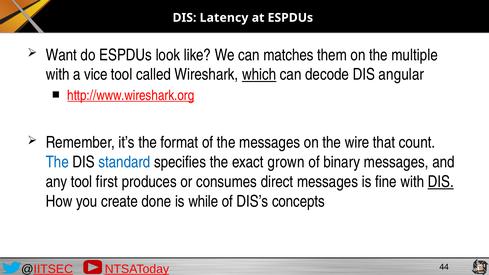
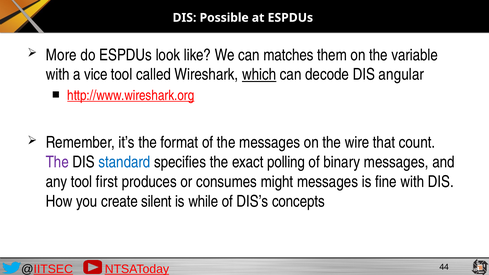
Latency: Latency -> Possible
Want: Want -> More
multiple: multiple -> variable
The at (57, 162) colour: blue -> purple
grown: grown -> polling
direct: direct -> might
DIS at (441, 182) underline: present -> none
done: done -> silent
